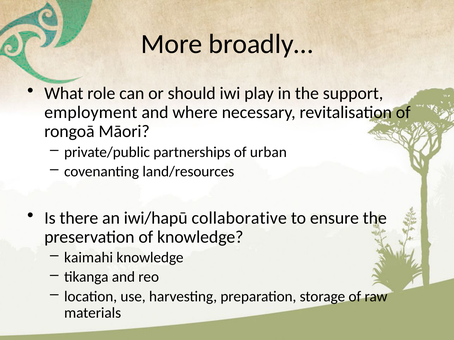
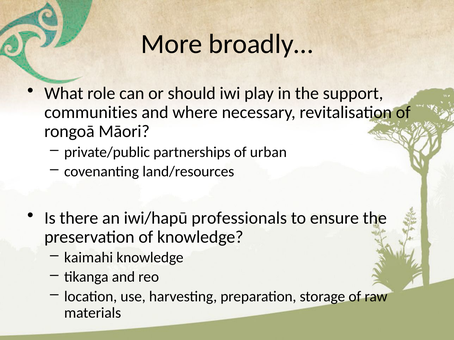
employment: employment -> communities
collaborative: collaborative -> professionals
